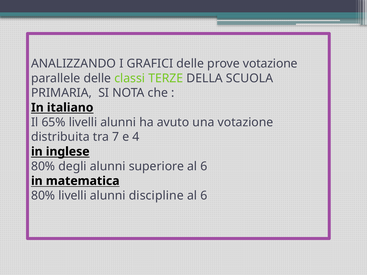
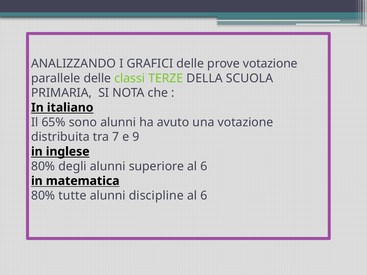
65% livelli: livelli -> sono
4: 4 -> 9
80% livelli: livelli -> tutte
